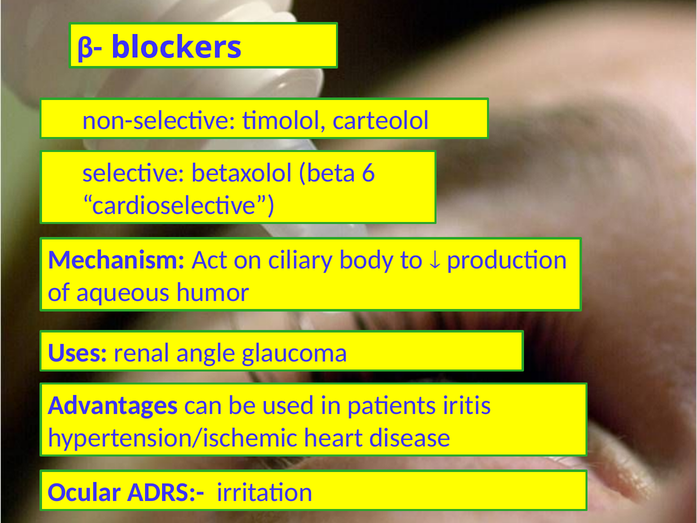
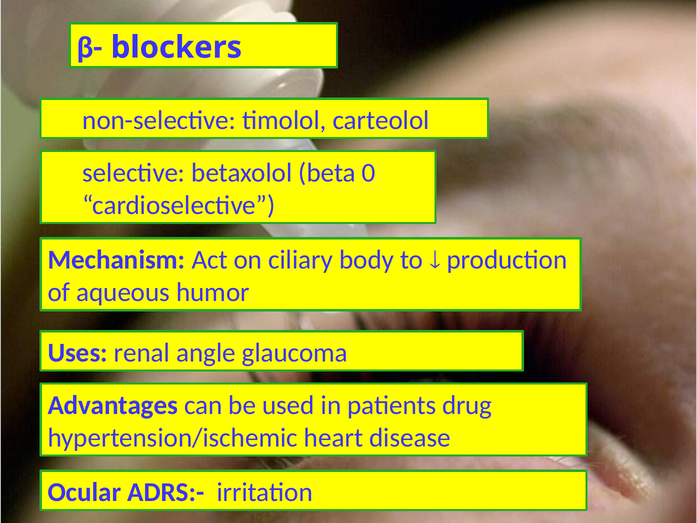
6: 6 -> 0
iritis: iritis -> drug
